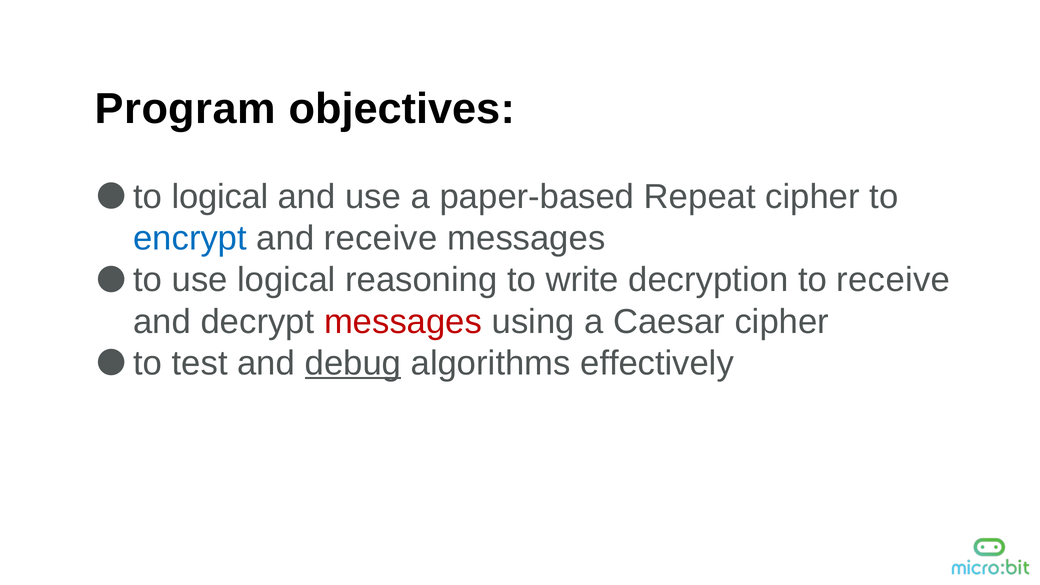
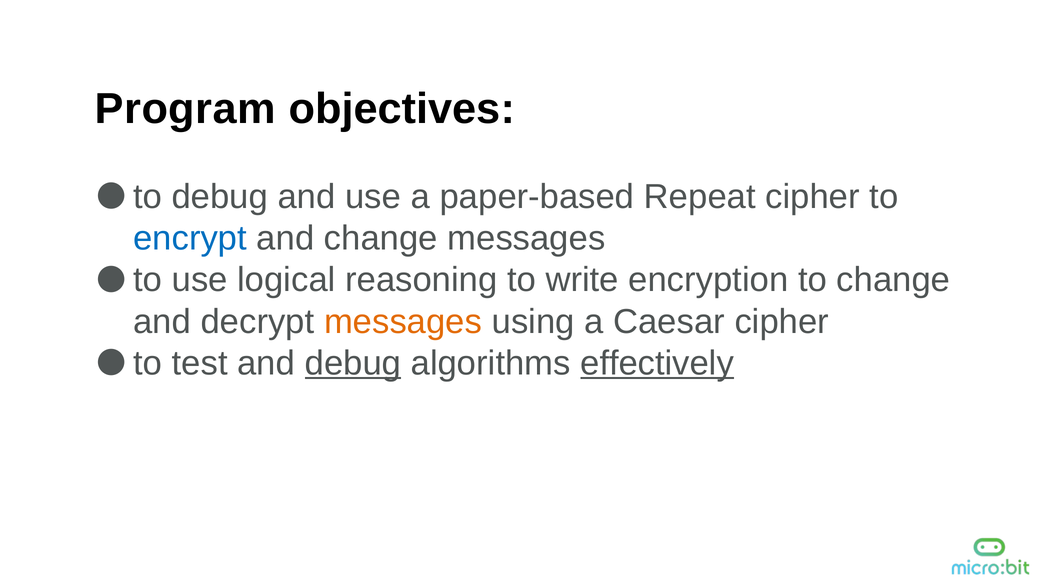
to logical: logical -> debug
and receive: receive -> change
decryption: decryption -> encryption
to receive: receive -> change
messages at (403, 322) colour: red -> orange
effectively underline: none -> present
